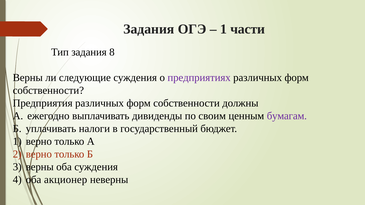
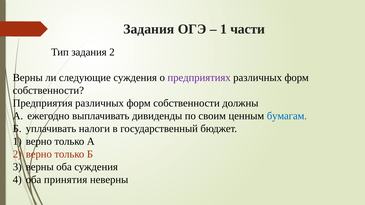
задания 8: 8 -> 2
бумагам colour: purple -> blue
акционер: акционер -> принятия
